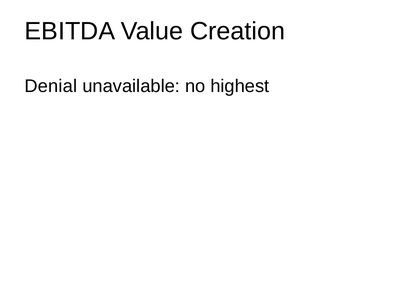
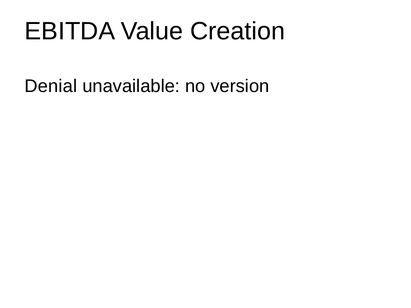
highest: highest -> version
